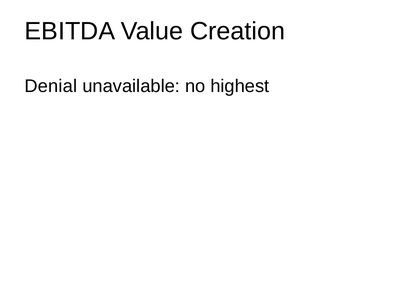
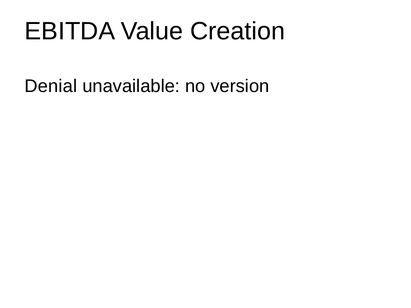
highest: highest -> version
